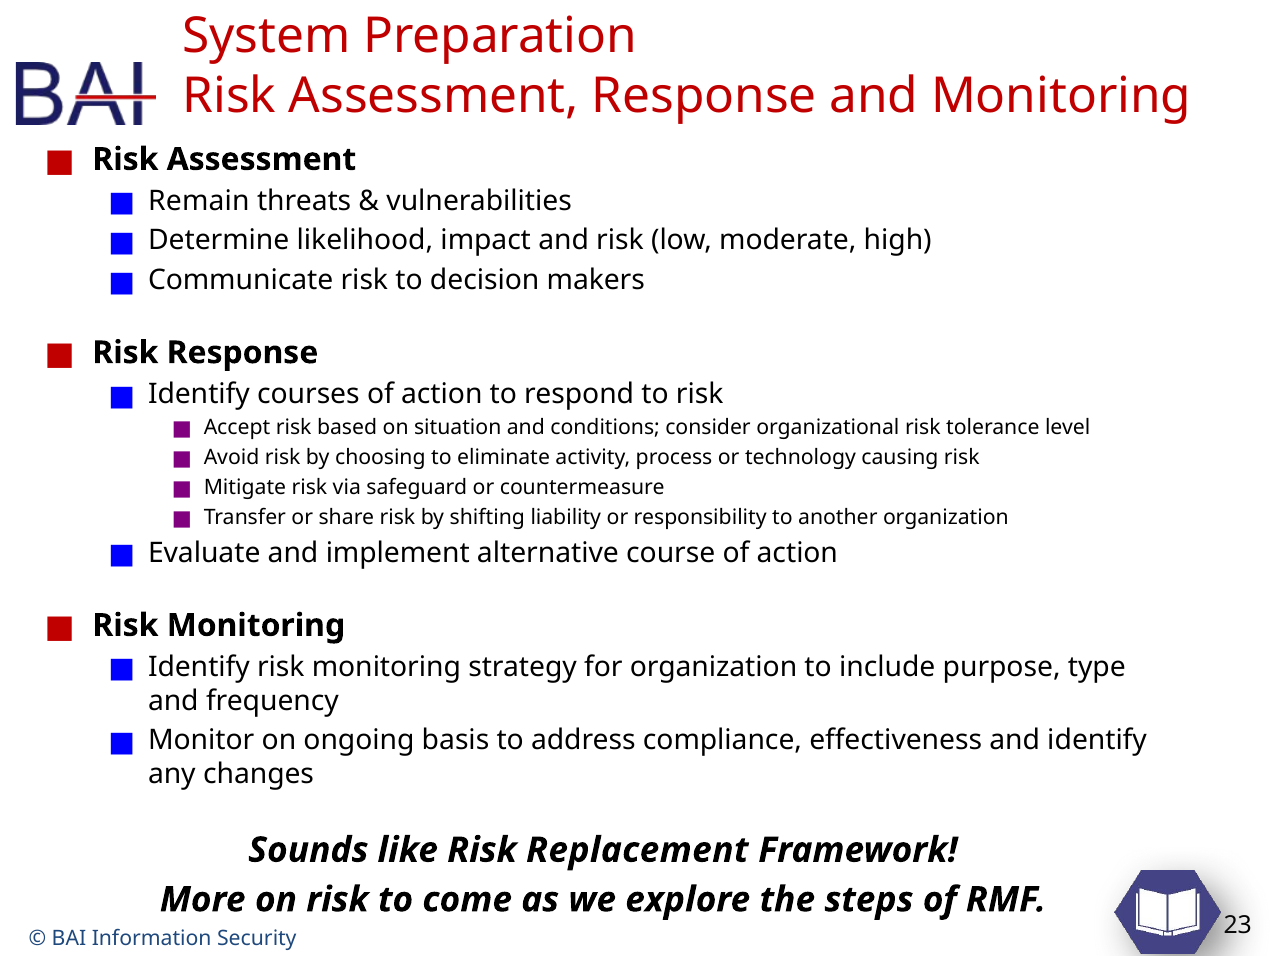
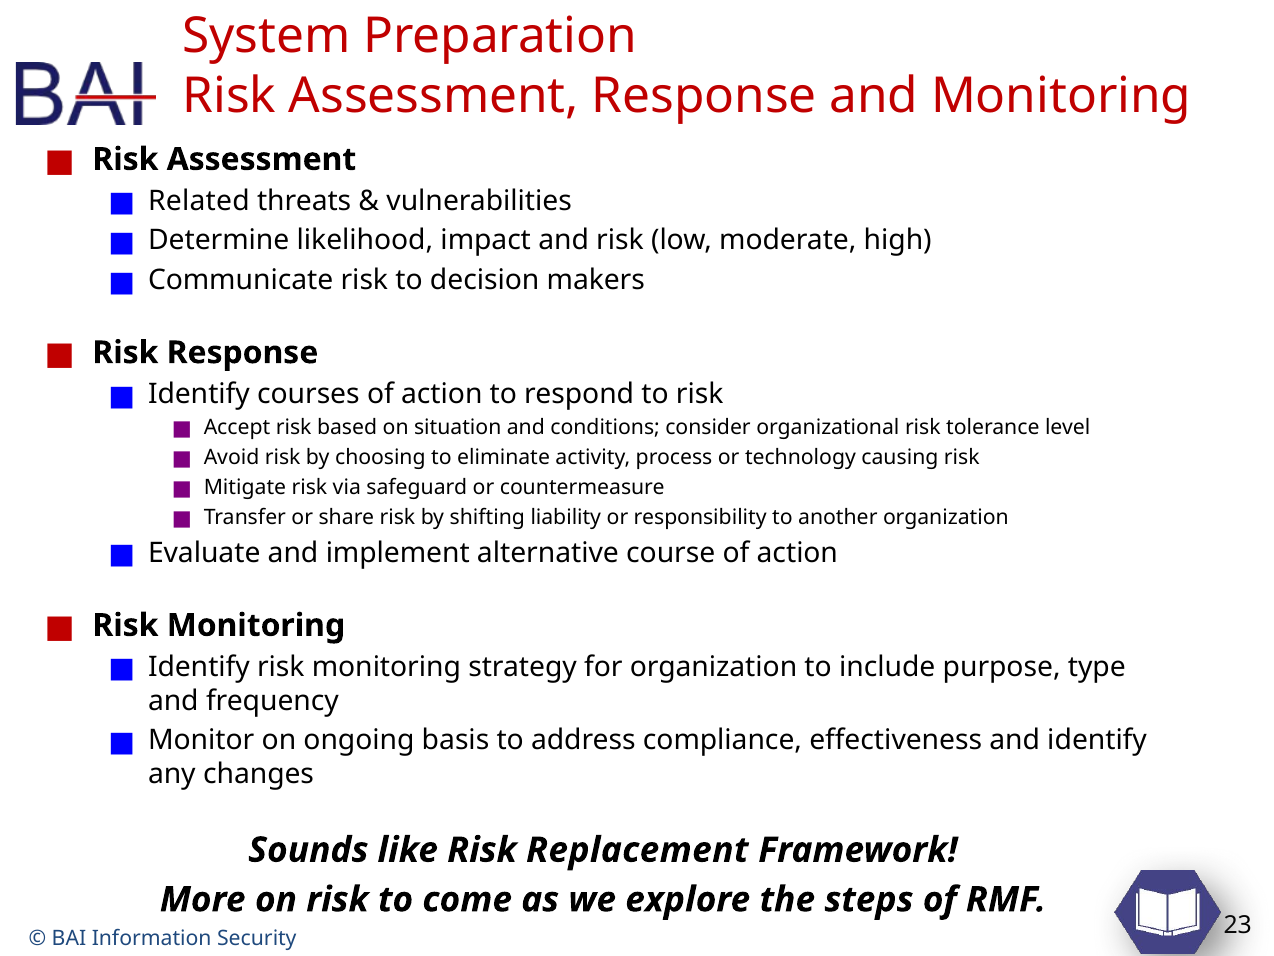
Remain: Remain -> Related
